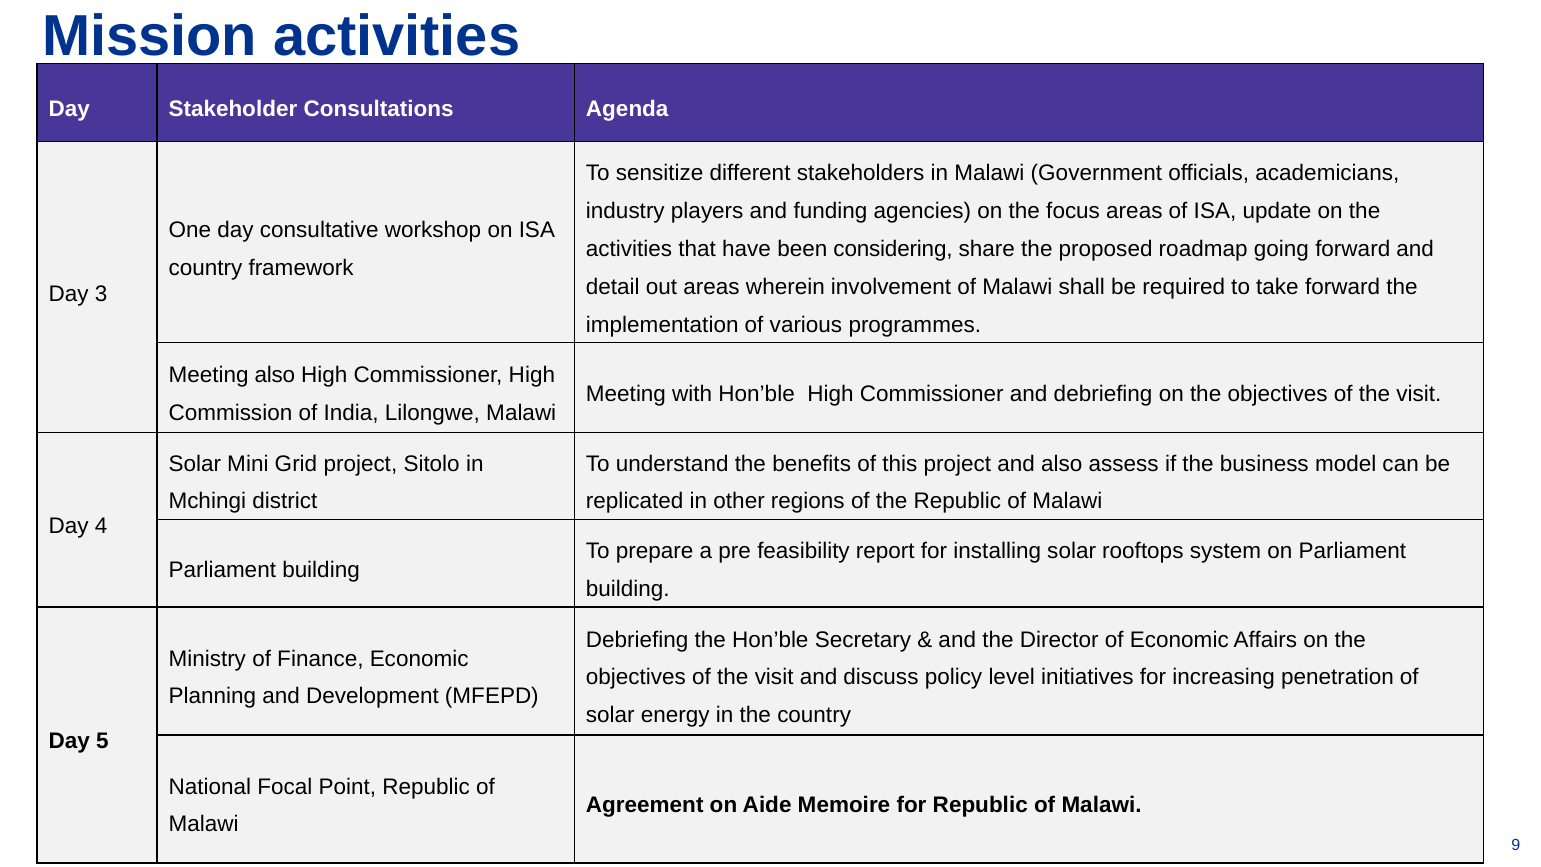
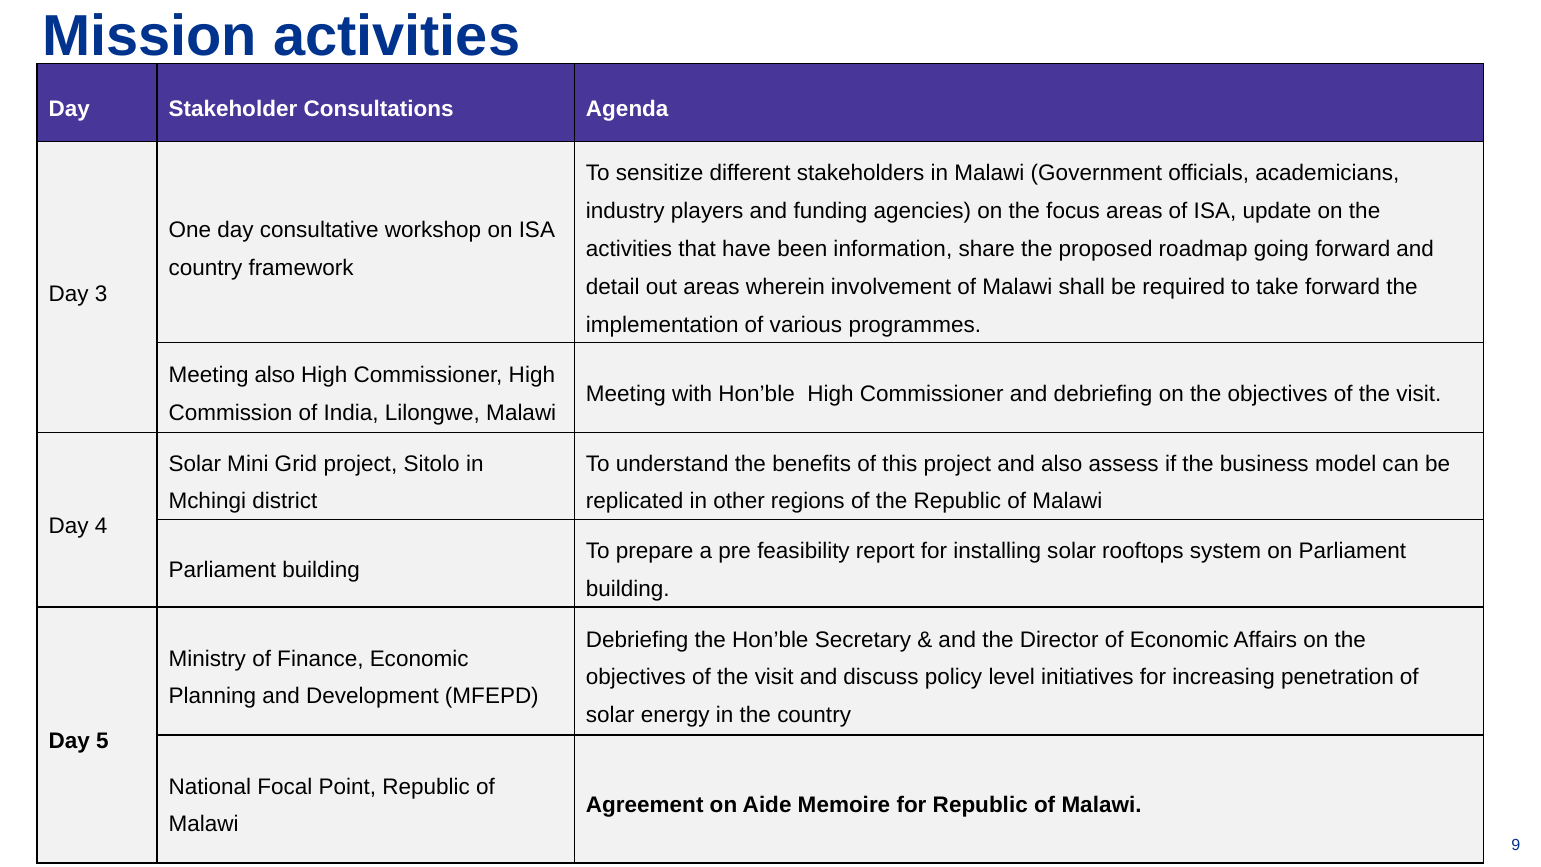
considering: considering -> information
